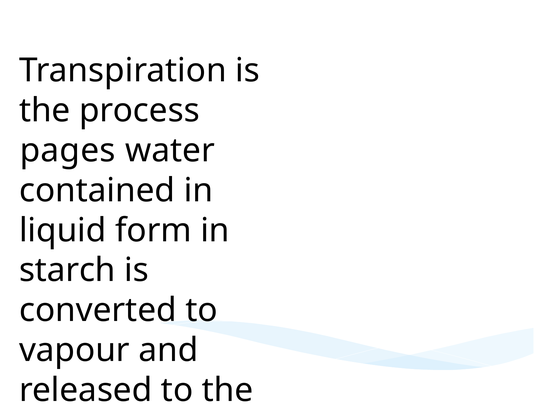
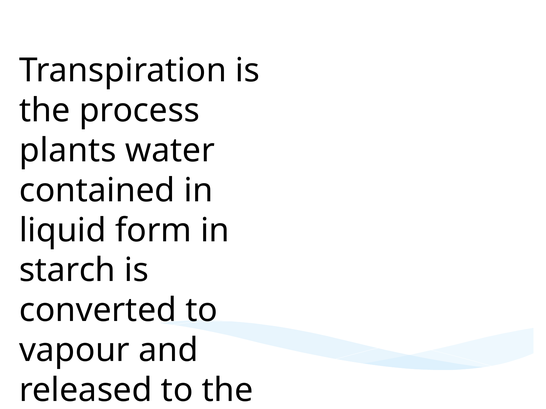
pages: pages -> plants
